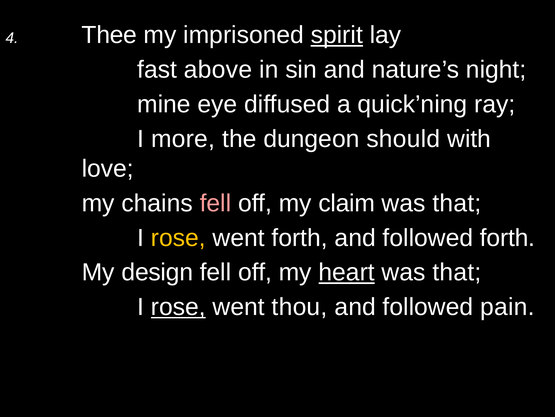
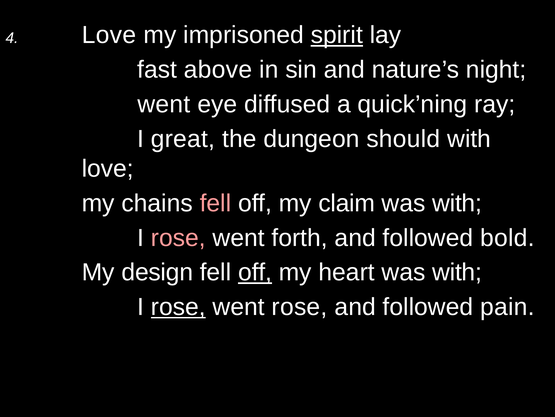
4 Thee: Thee -> Love
mine at (164, 104): mine -> went
more: more -> great
that at (457, 203): that -> with
rose at (178, 237) colour: yellow -> pink
followed forth: forth -> bold
off at (255, 272) underline: none -> present
heart underline: present -> none
that at (457, 272): that -> with
went thou: thou -> rose
